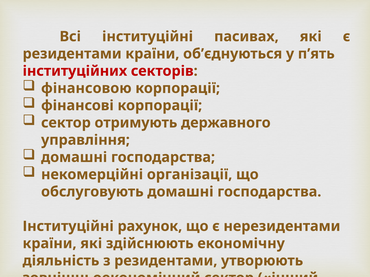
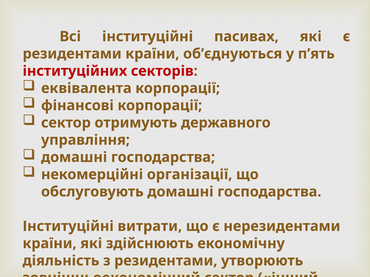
фінансовою: фінансовою -> еквівалента
рахунок: рахунок -> витрати
